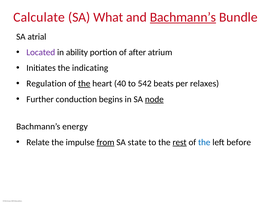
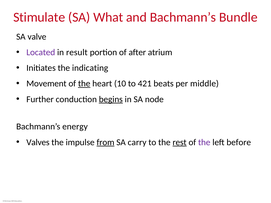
Calculate: Calculate -> Stimulate
Bachmann’s at (183, 17) underline: present -> none
atrial: atrial -> valve
ability: ability -> result
Regulation: Regulation -> Movement
40: 40 -> 10
542: 542 -> 421
relaxes: relaxes -> middle
begins underline: none -> present
node underline: present -> none
Relate: Relate -> Valves
state: state -> carry
the at (204, 142) colour: blue -> purple
